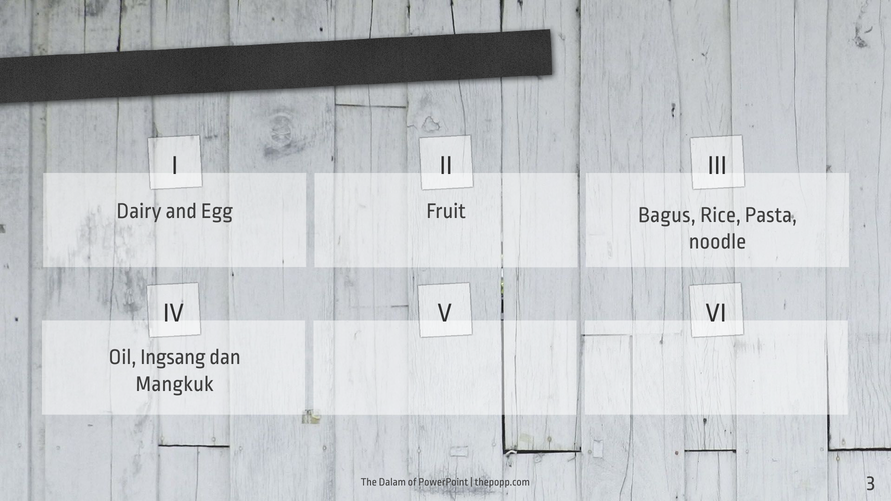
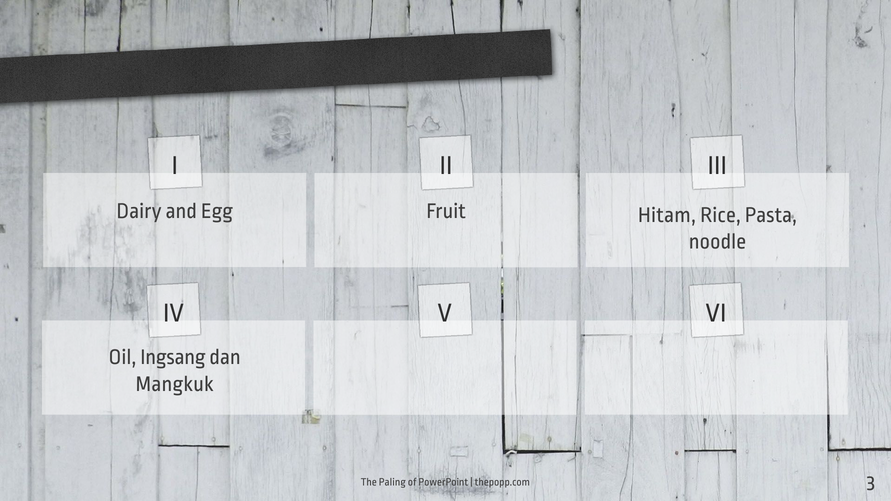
Bagus: Bagus -> Hitam
Dalam: Dalam -> Paling
